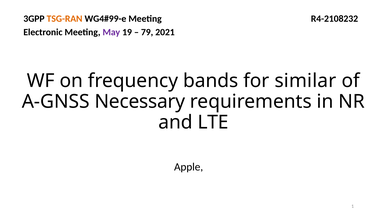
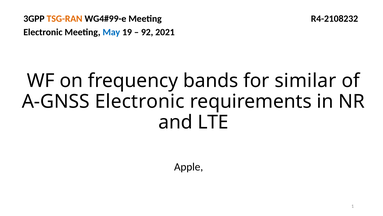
May colour: purple -> blue
79: 79 -> 92
A-GNSS Necessary: Necessary -> Electronic
